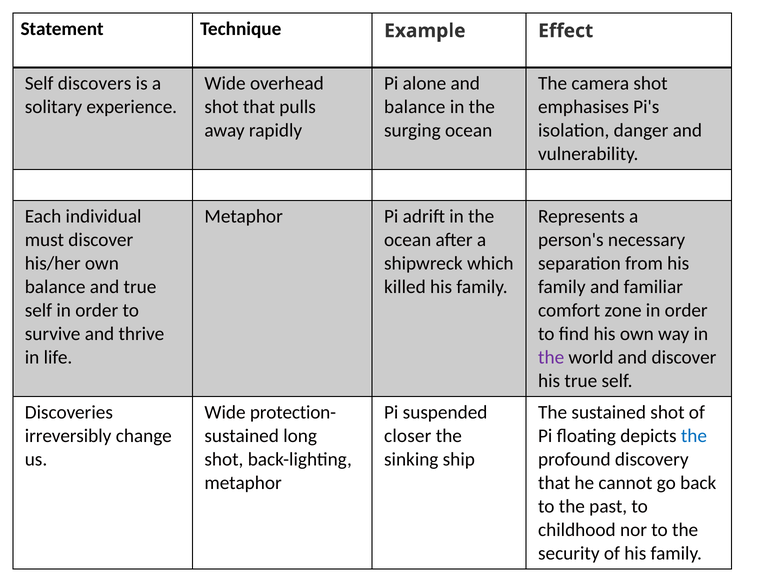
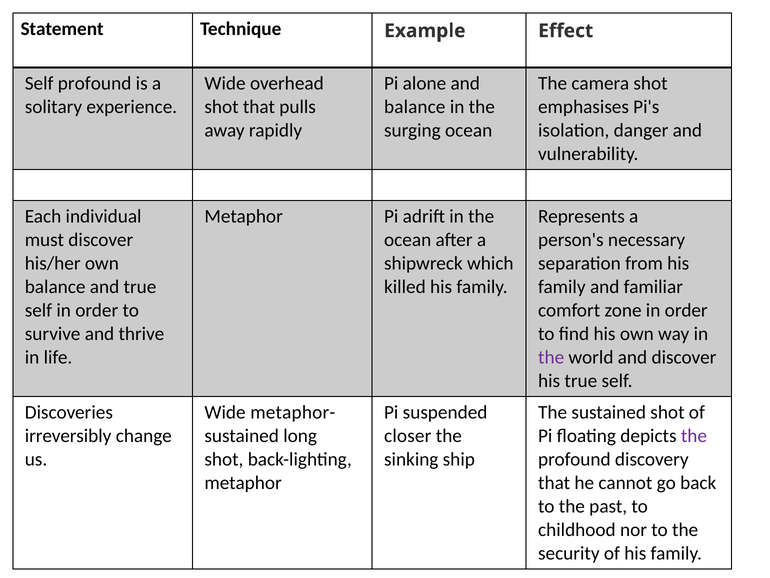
Self discovers: discovers -> profound
protection-: protection- -> metaphor-
the at (694, 435) colour: blue -> purple
